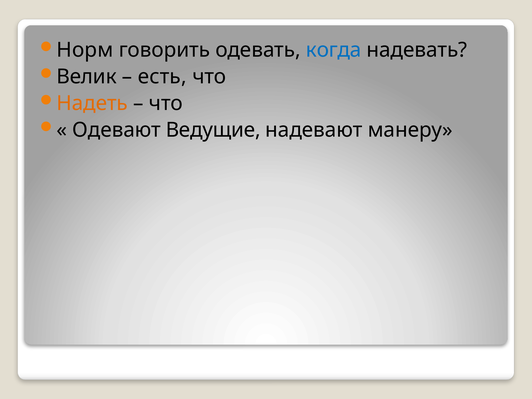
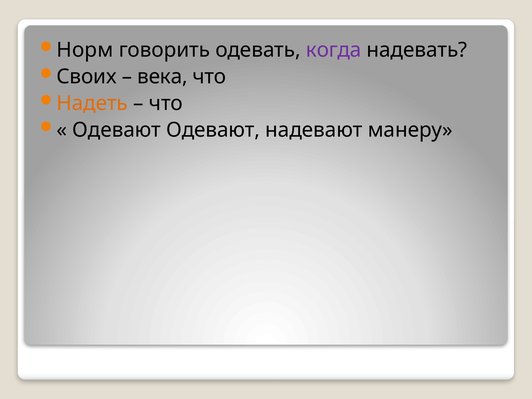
когда colour: blue -> purple
Велик: Велик -> Своих
есть: есть -> века
Одевают Ведущие: Ведущие -> Одевают
